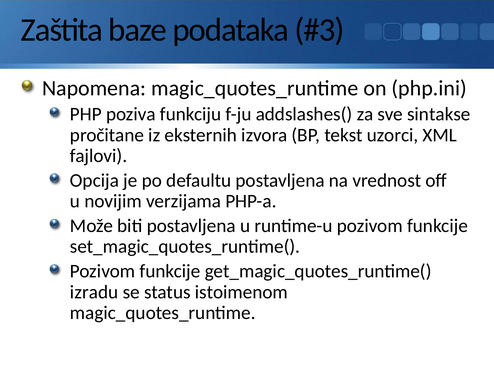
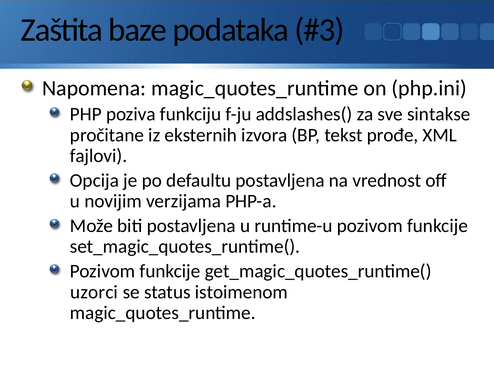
uzorci: uzorci -> prođe
izradu: izradu -> uzorci
